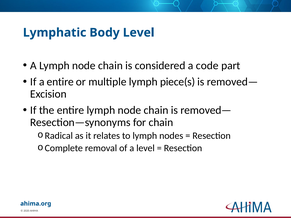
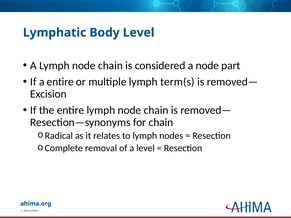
a code: code -> node
piece(s: piece(s -> term(s
